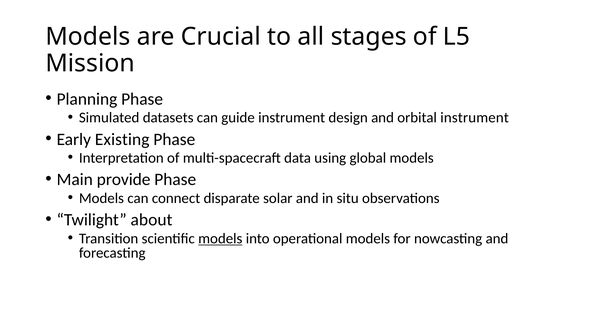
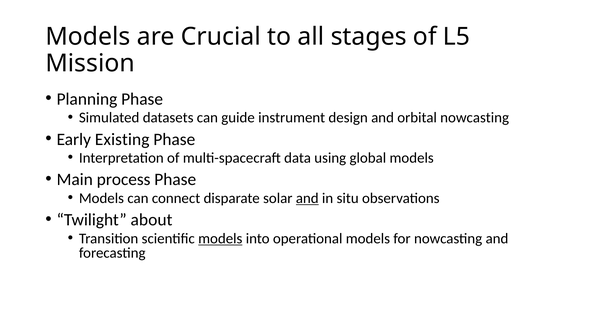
orbital instrument: instrument -> nowcasting
provide: provide -> process
and at (307, 198) underline: none -> present
